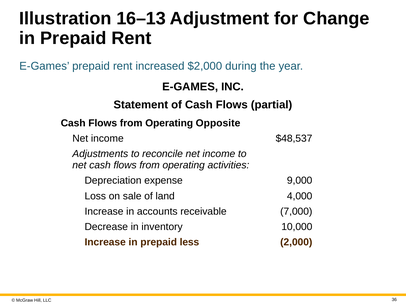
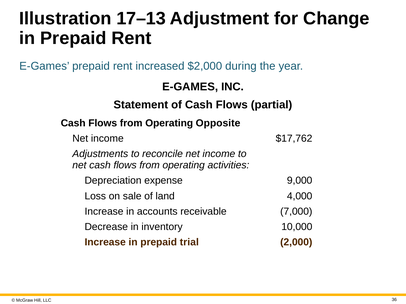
16–13: 16–13 -> 17–13
$48,537: $48,537 -> $17,762
less: less -> trial
